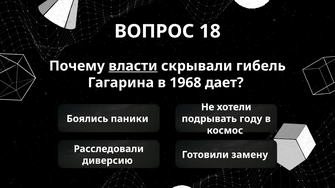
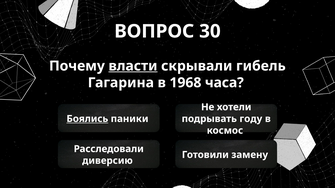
18: 18 -> 30
дает: дает -> часа
Боялись underline: none -> present
